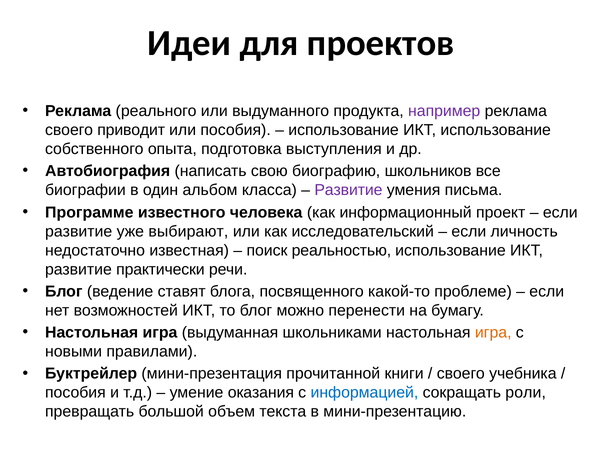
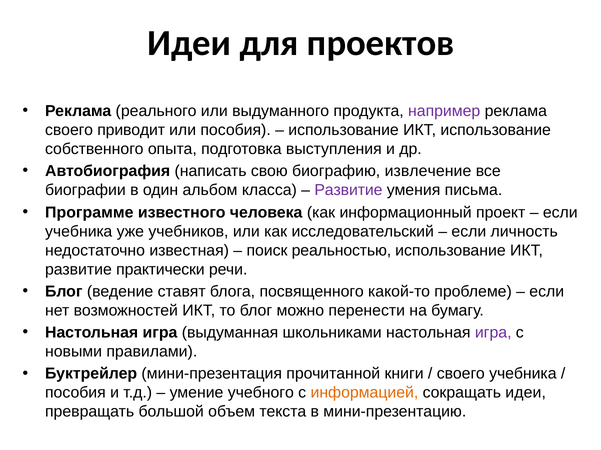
школьников: школьников -> извлечение
развитие at (79, 232): развитие -> учебника
выбирают: выбирают -> учебников
игра at (493, 333) colour: orange -> purple
оказания: оказания -> учебного
информацией colour: blue -> orange
сокращать роли: роли -> идеи
